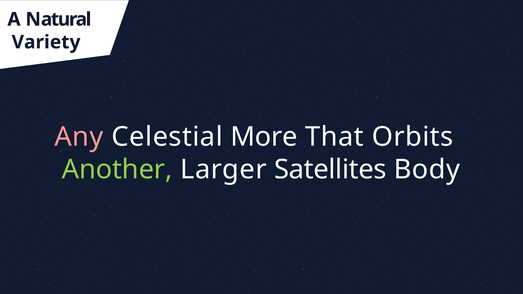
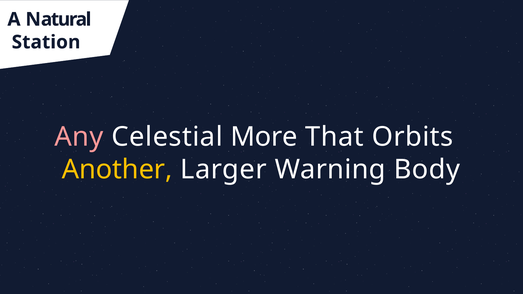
Variety: Variety -> Station
Another colour: light green -> yellow
Satellites: Satellites -> Warning
